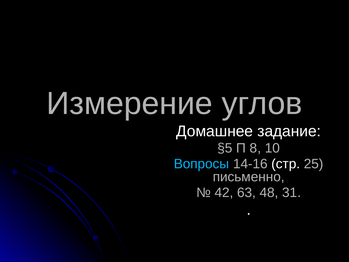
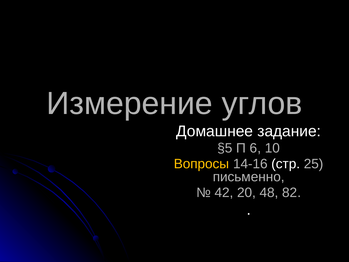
8: 8 -> 6
Вопросы colour: light blue -> yellow
63: 63 -> 20
31: 31 -> 82
